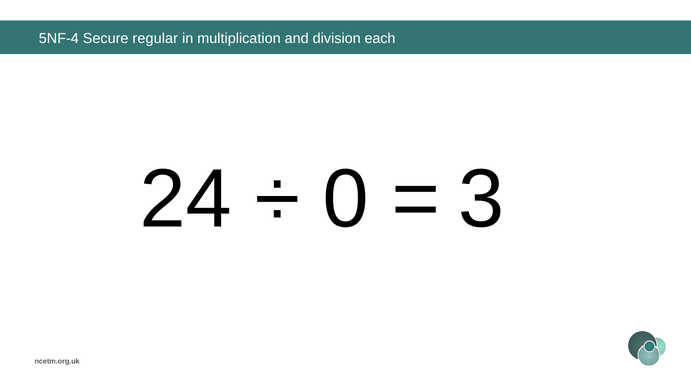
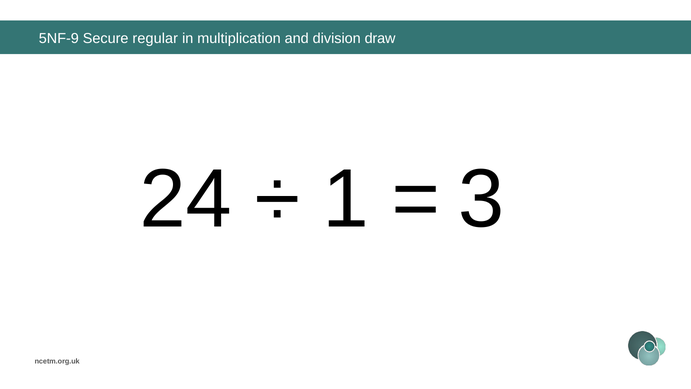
5NF-4: 5NF-4 -> 5NF-9
each: each -> draw
0: 0 -> 1
